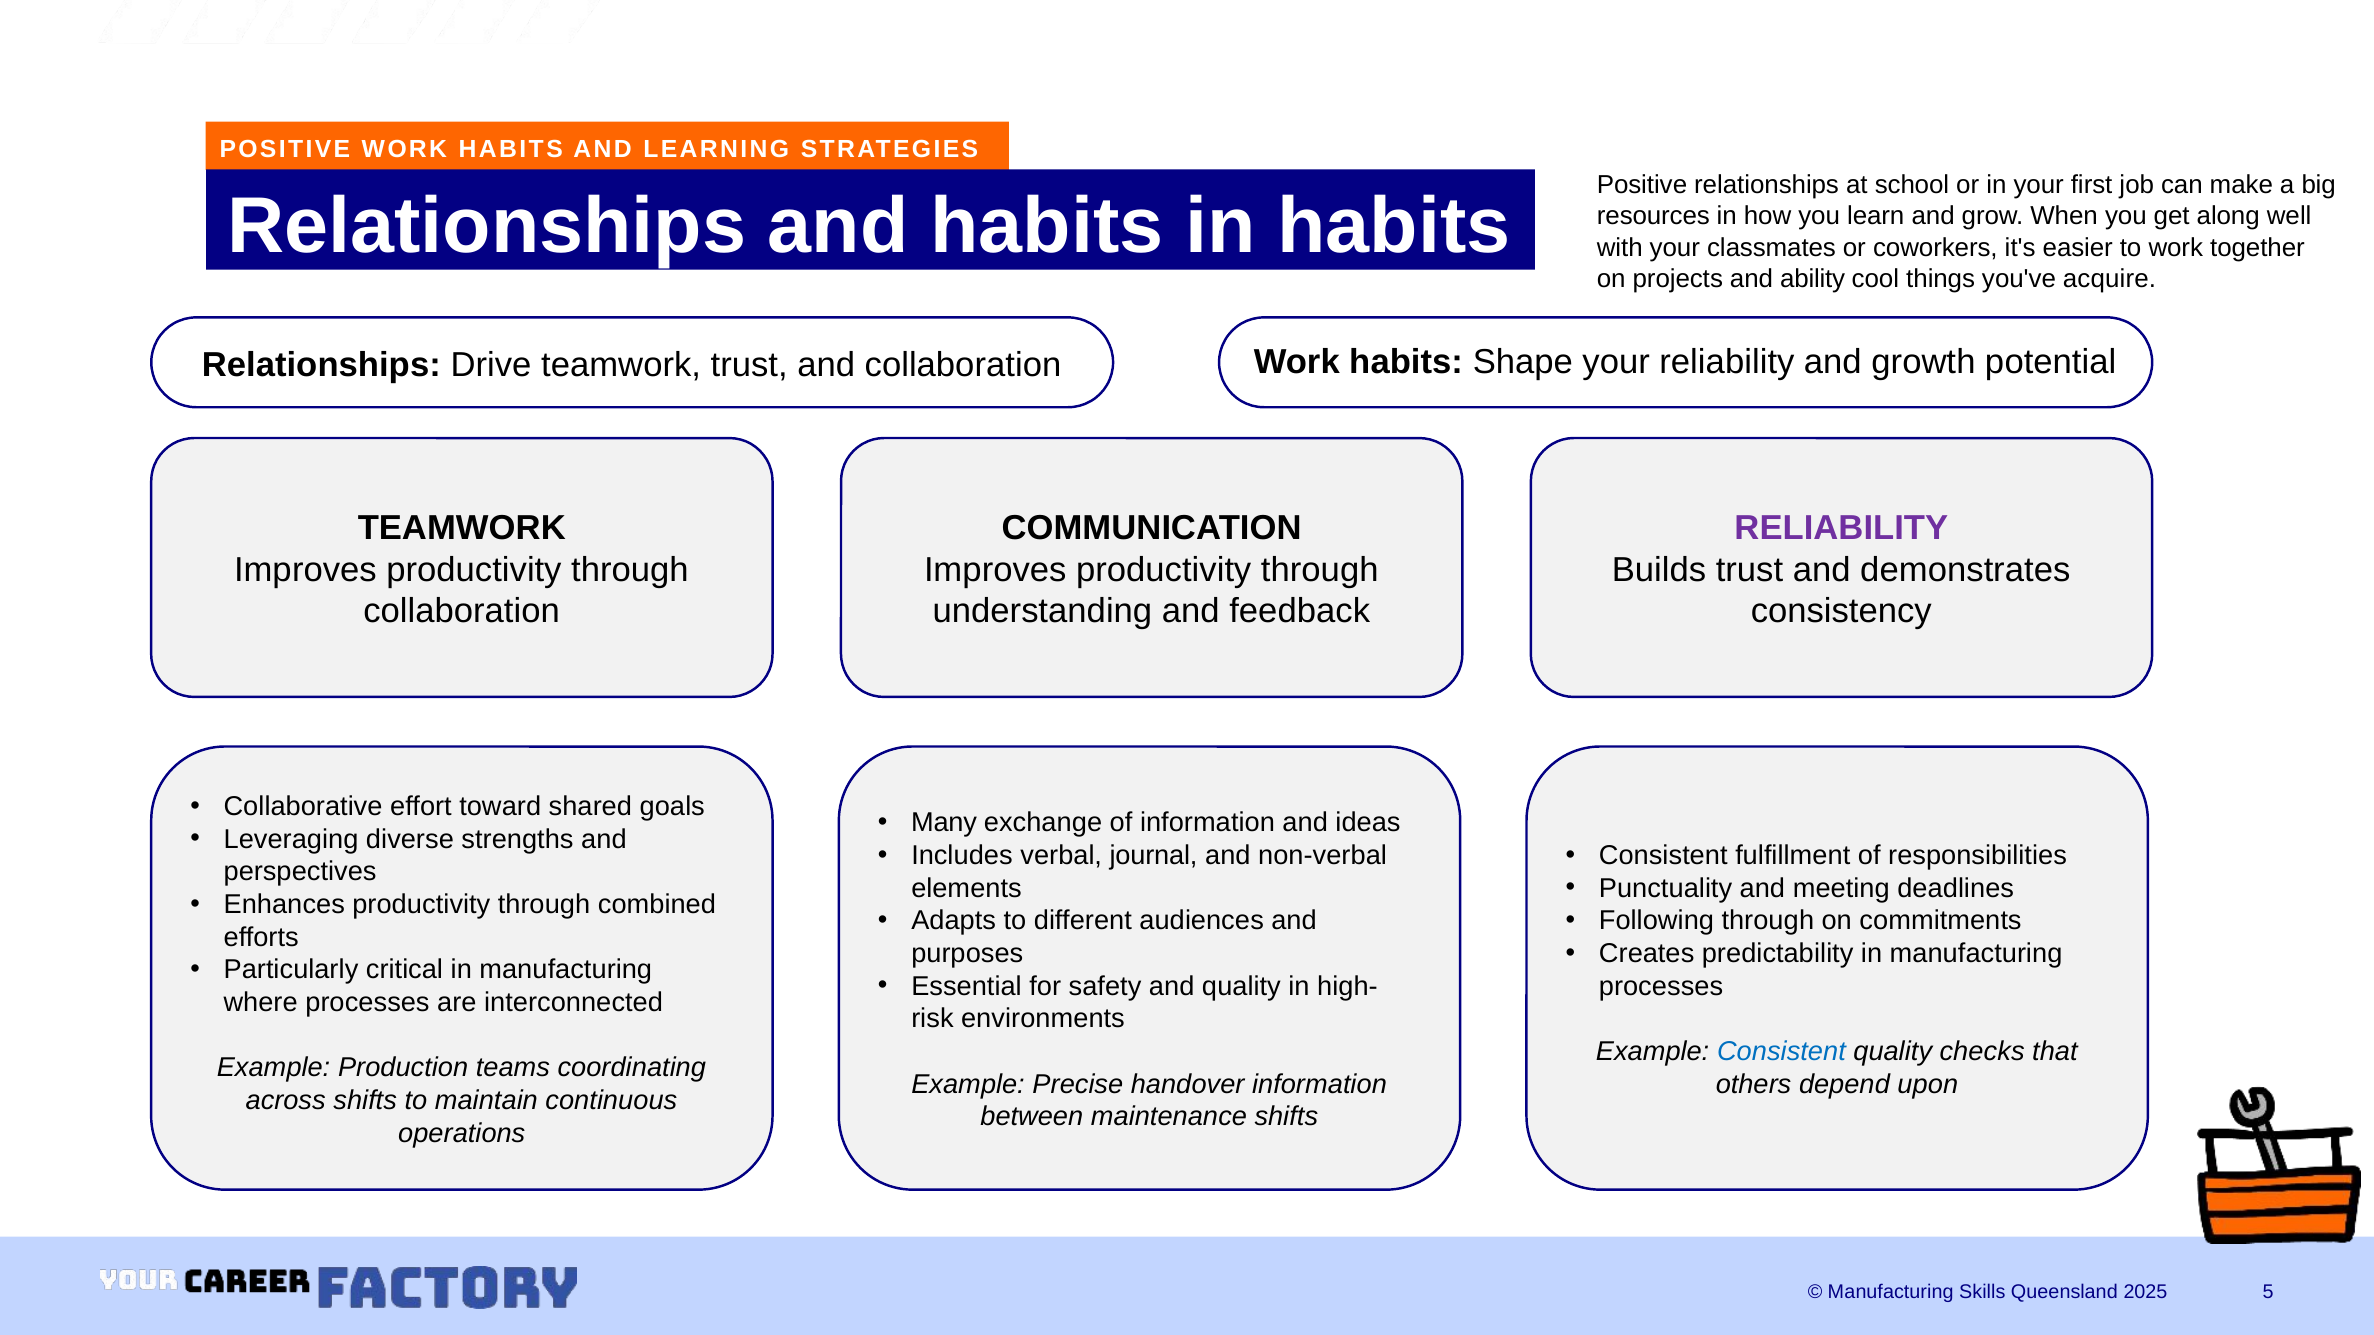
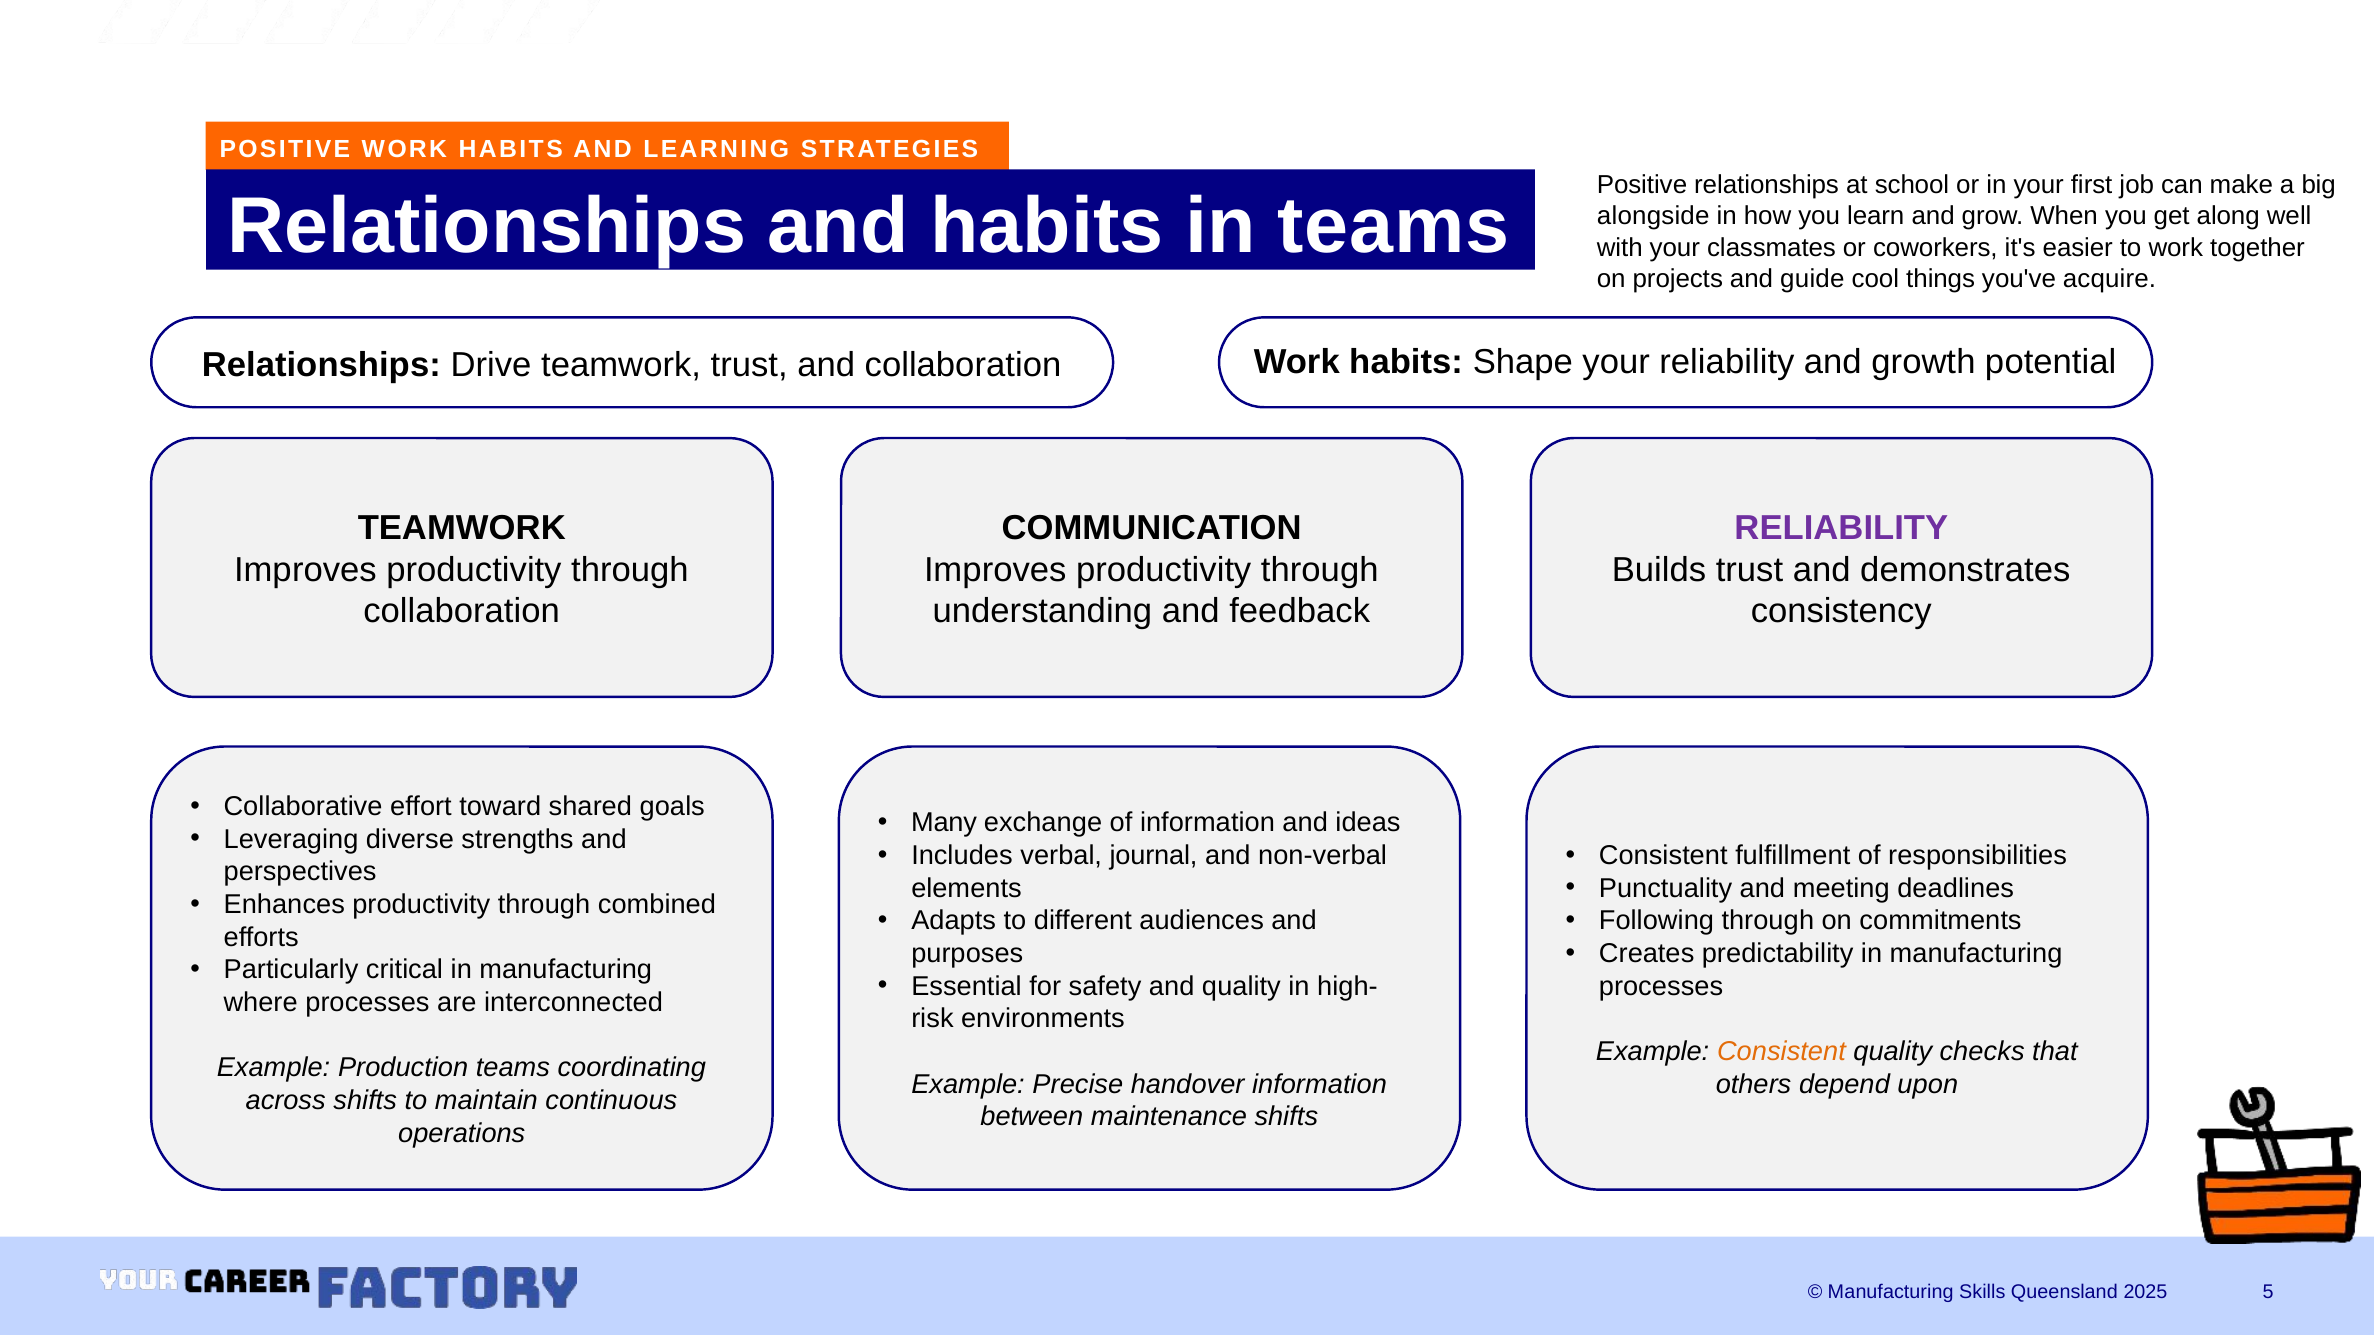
in habits: habits -> teams
resources: resources -> alongside
ability: ability -> guide
Consistent at (1781, 1052) colour: blue -> orange
